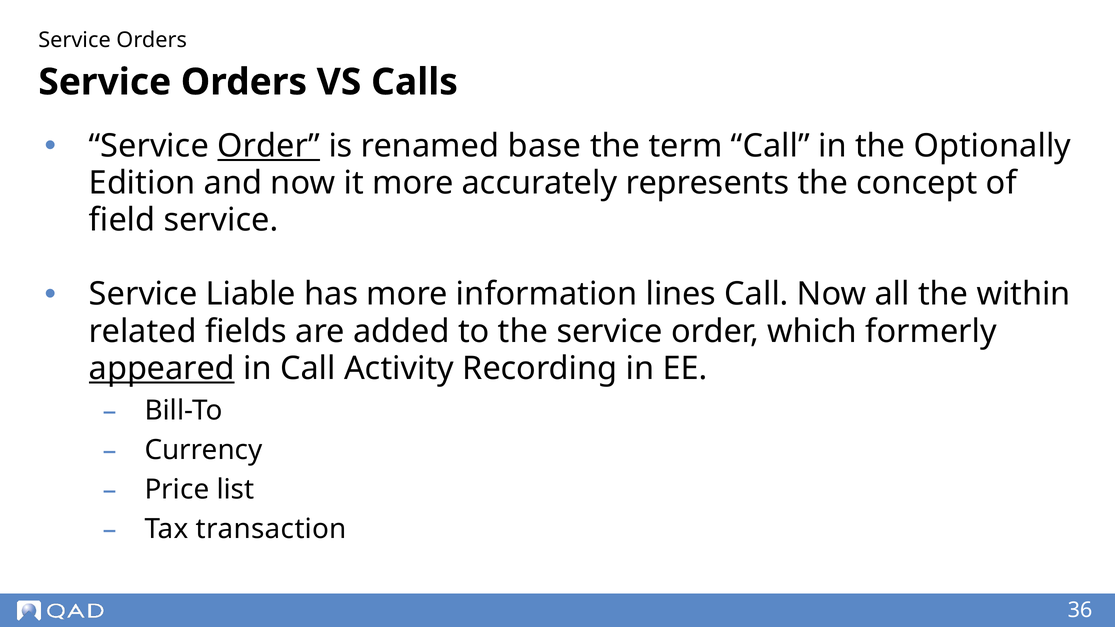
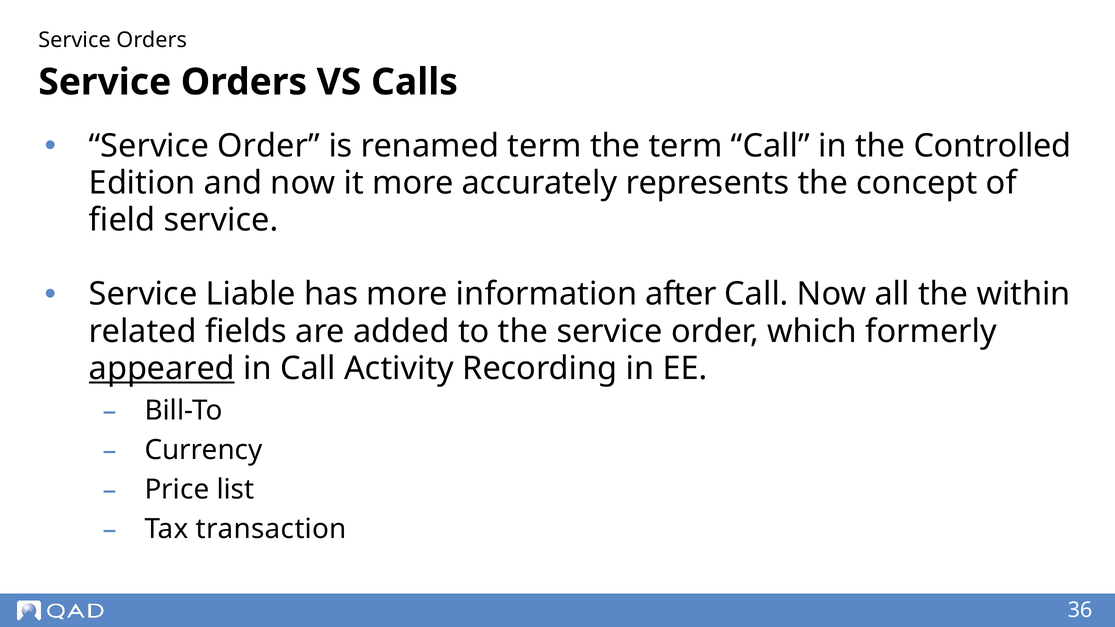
Order at (269, 146) underline: present -> none
renamed base: base -> term
Optionally: Optionally -> Controlled
lines: lines -> after
